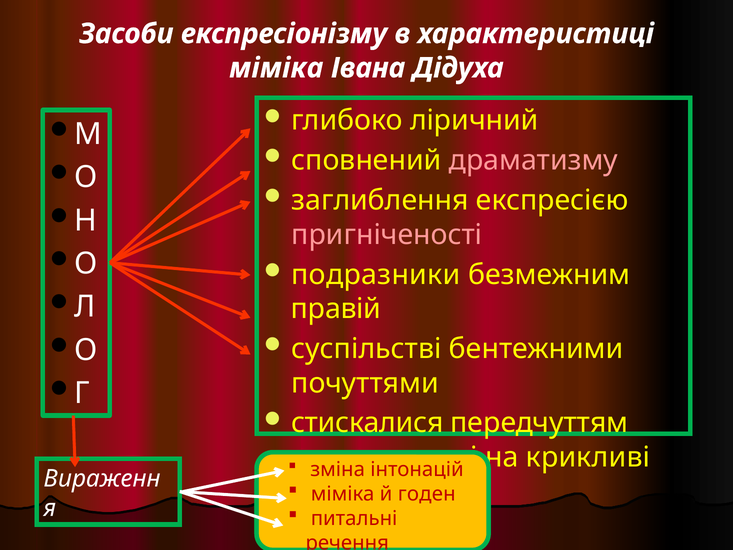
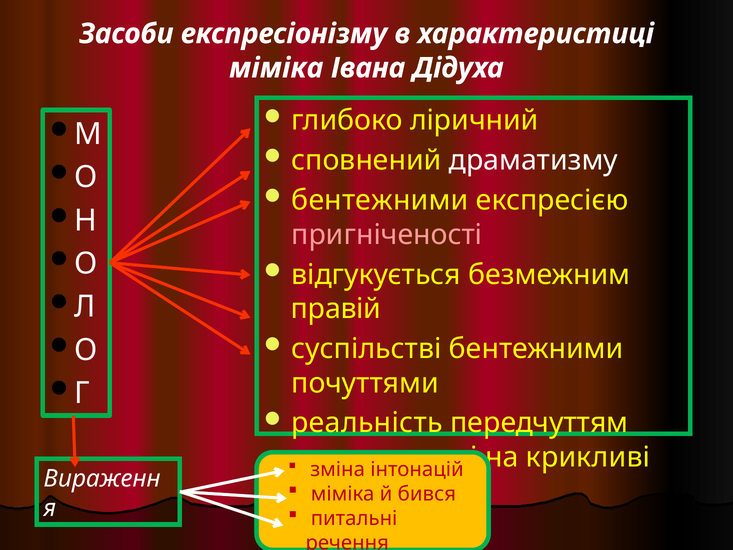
драматизму colour: pink -> white
заглиблення at (380, 200): заглиблення -> бентежними
подразники: подразники -> відгукується
стискалися: стискалися -> реальність
годен: годен -> бився
